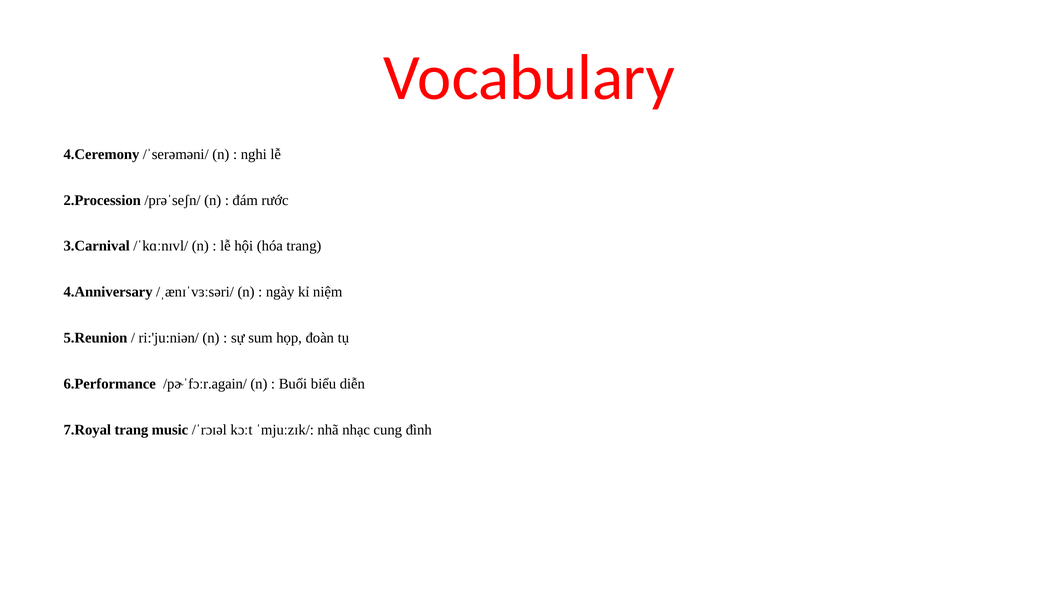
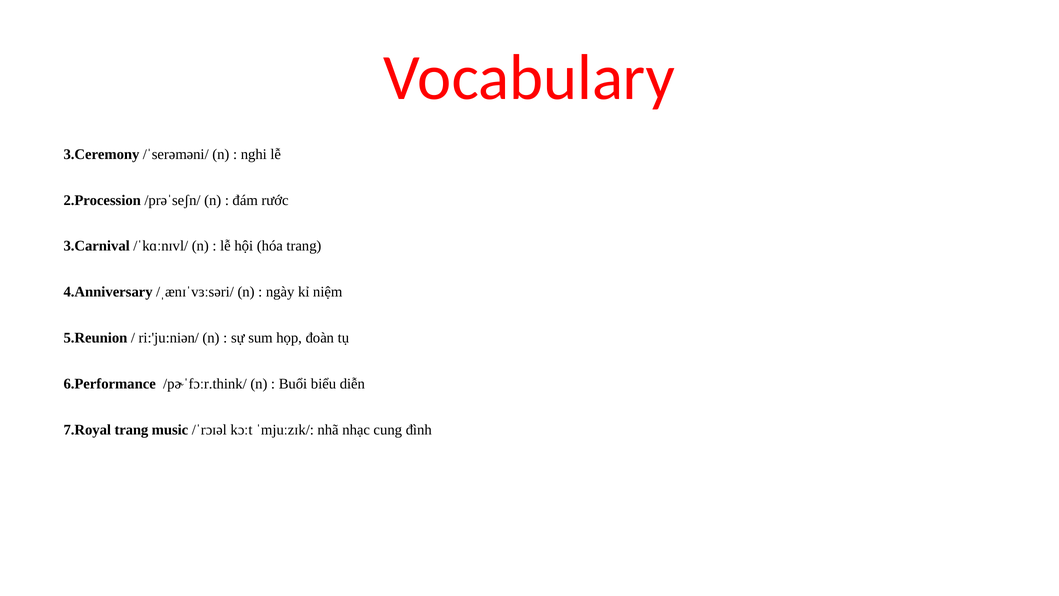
4.Ceremony: 4.Ceremony -> 3.Ceremony
/pɚˈfɔːr.again/: /pɚˈfɔːr.again/ -> /pɚˈfɔːr.think/
